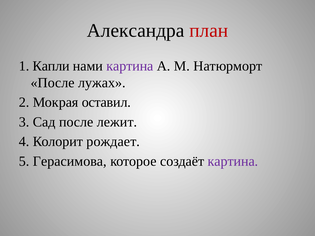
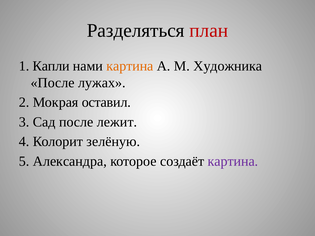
Александра: Александра -> Разделяться
картина at (130, 66) colour: purple -> orange
Натюрморт: Натюрморт -> Художника
рождает: рождает -> зелёную
Герасимова: Герасимова -> Александра
